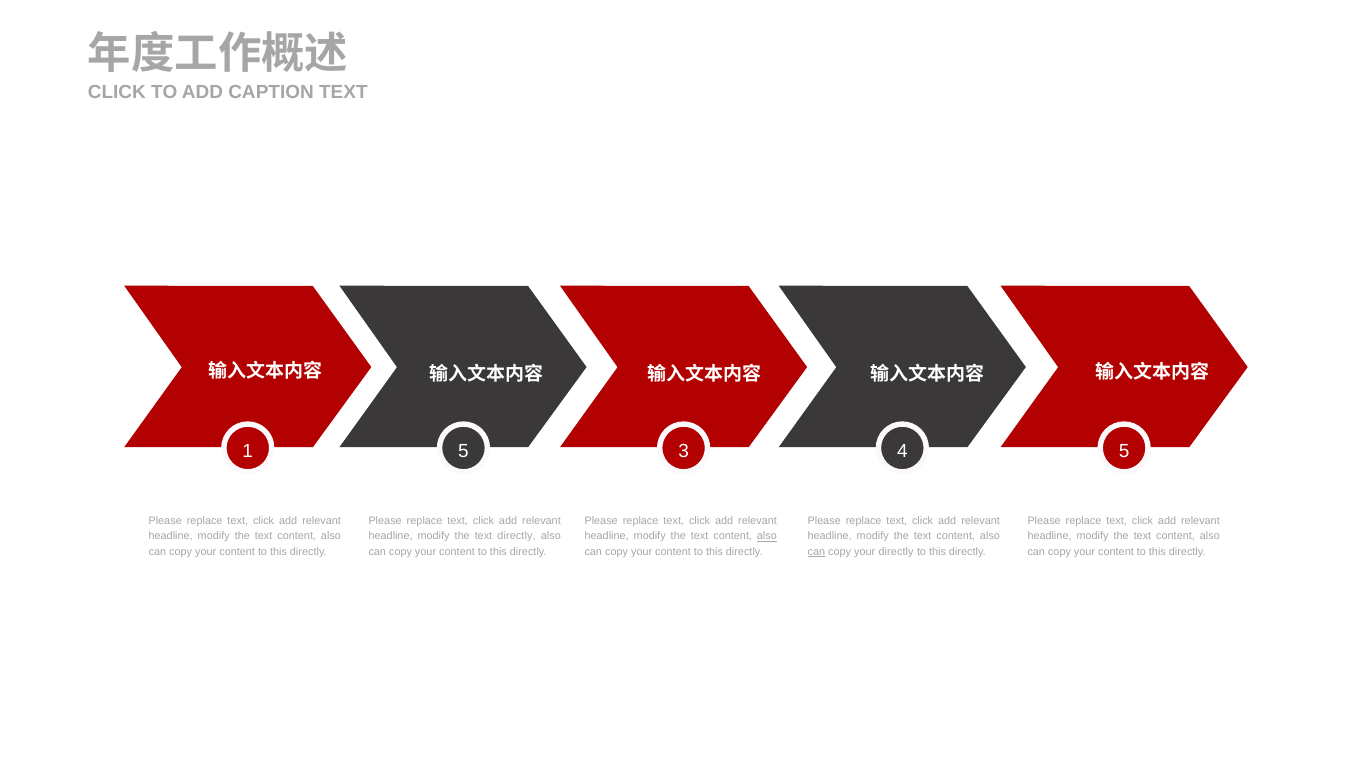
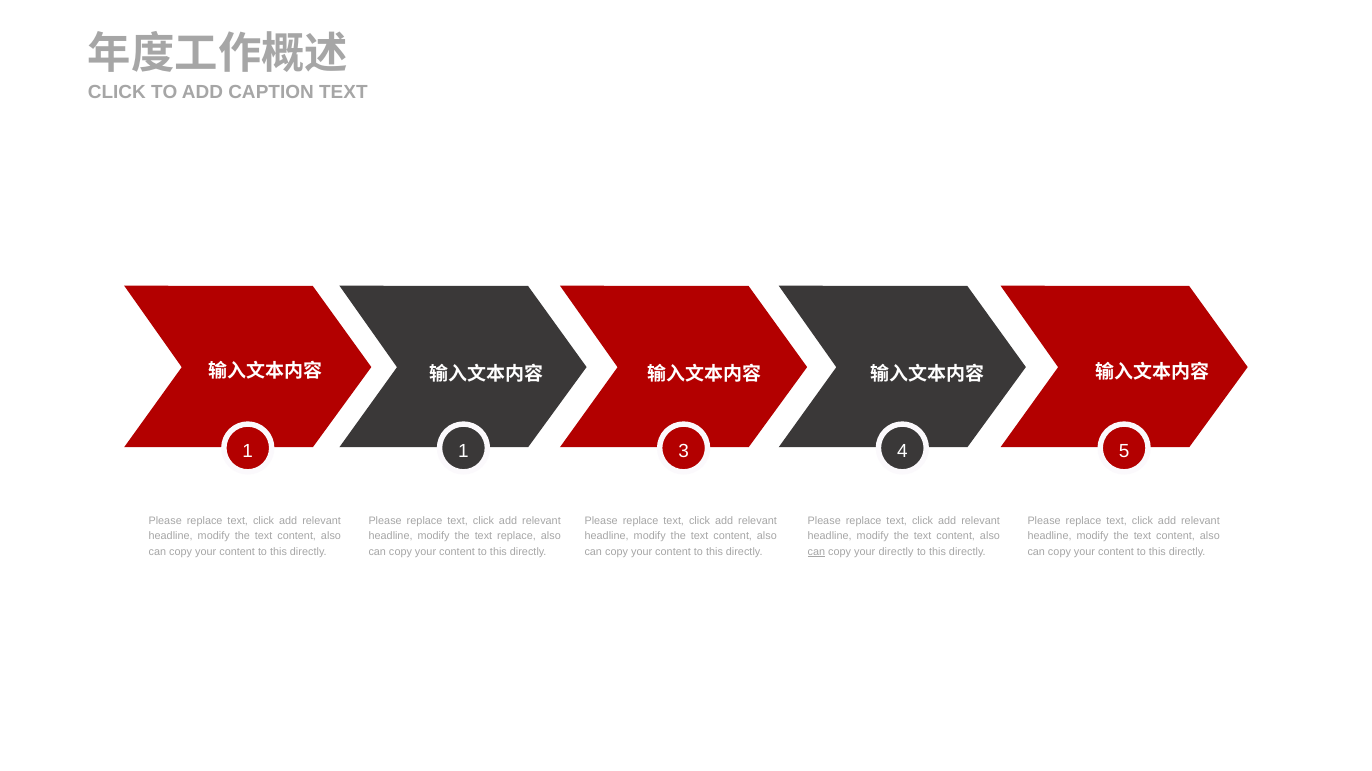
1 5: 5 -> 1
text directly: directly -> replace
also at (767, 537) underline: present -> none
